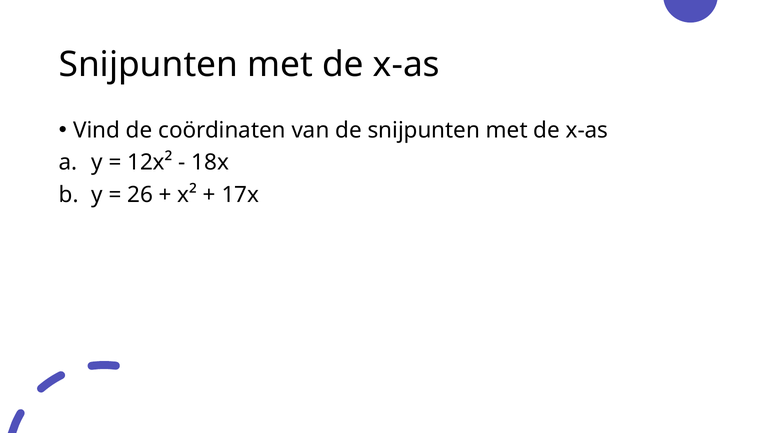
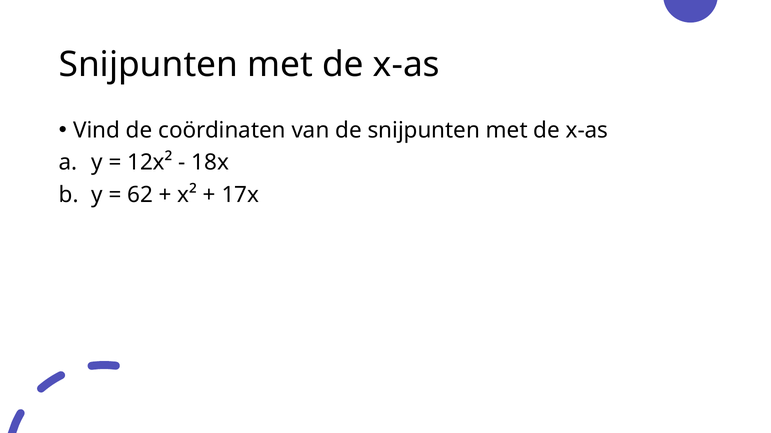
26: 26 -> 62
